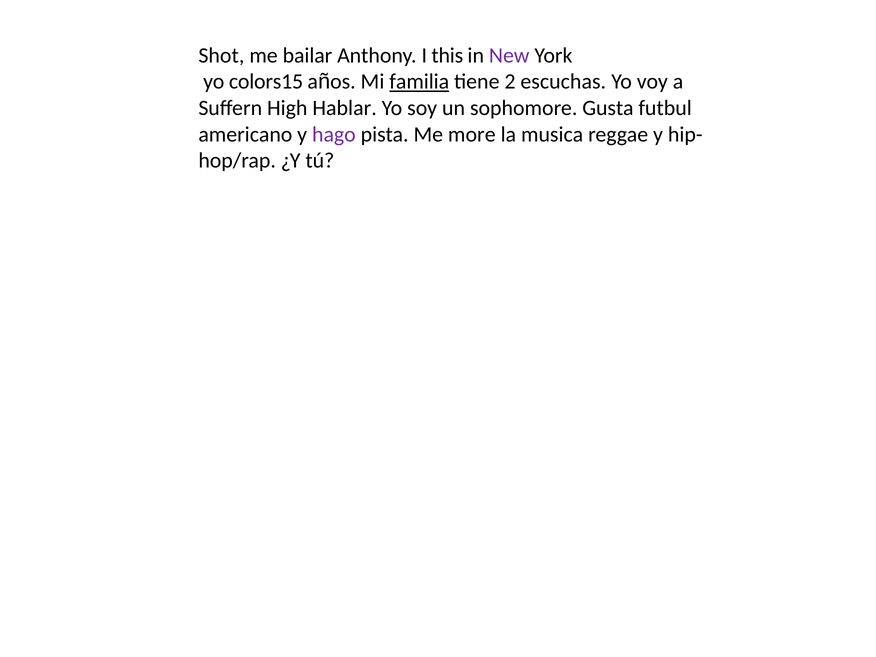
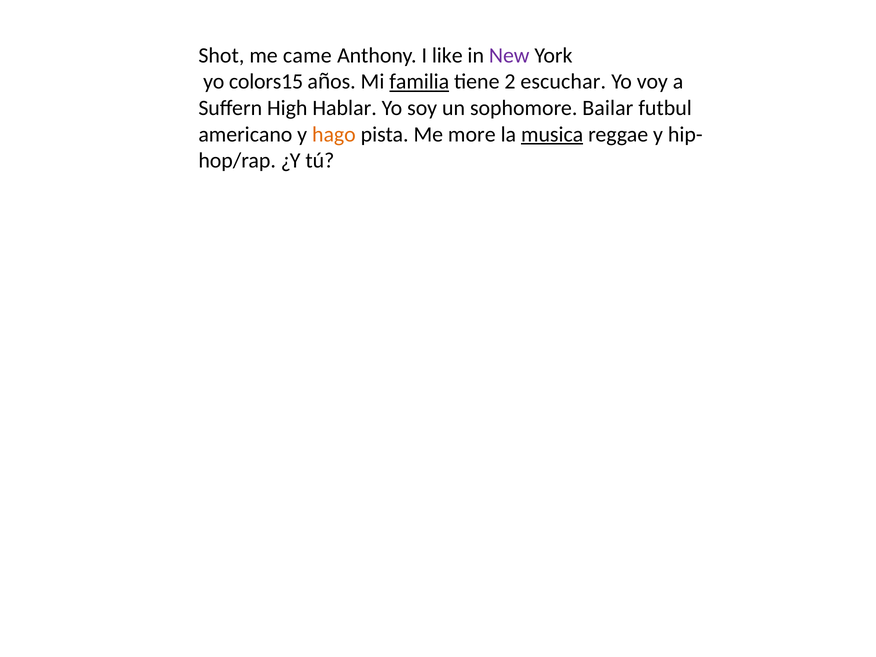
bailar: bailar -> came
this: this -> like
escuchas: escuchas -> escuchar
Gusta: Gusta -> Bailar
hago colour: purple -> orange
musica underline: none -> present
